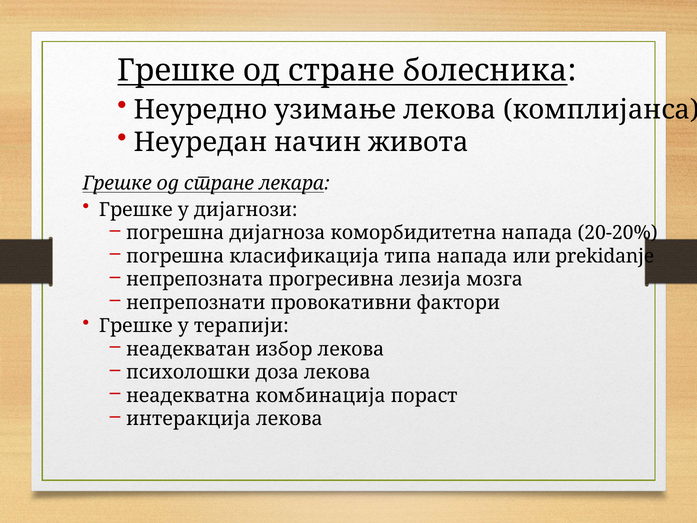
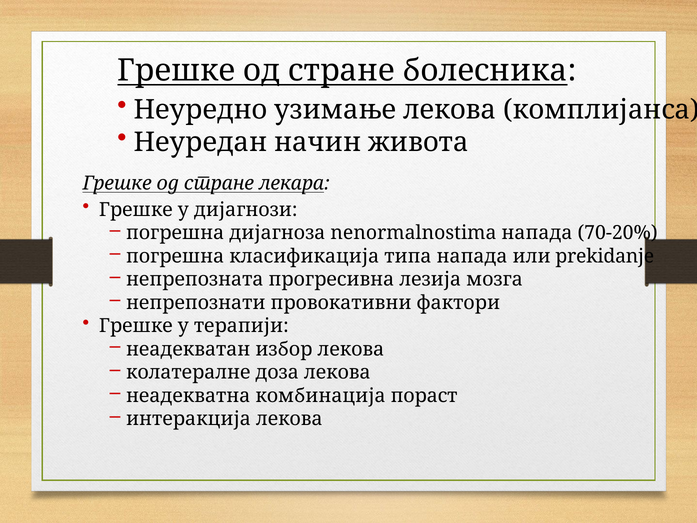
коморбидитетна: коморбидитетна -> nenormalnostima
20-20%: 20-20% -> 70-20%
психолошки: психолошки -> колатералне
